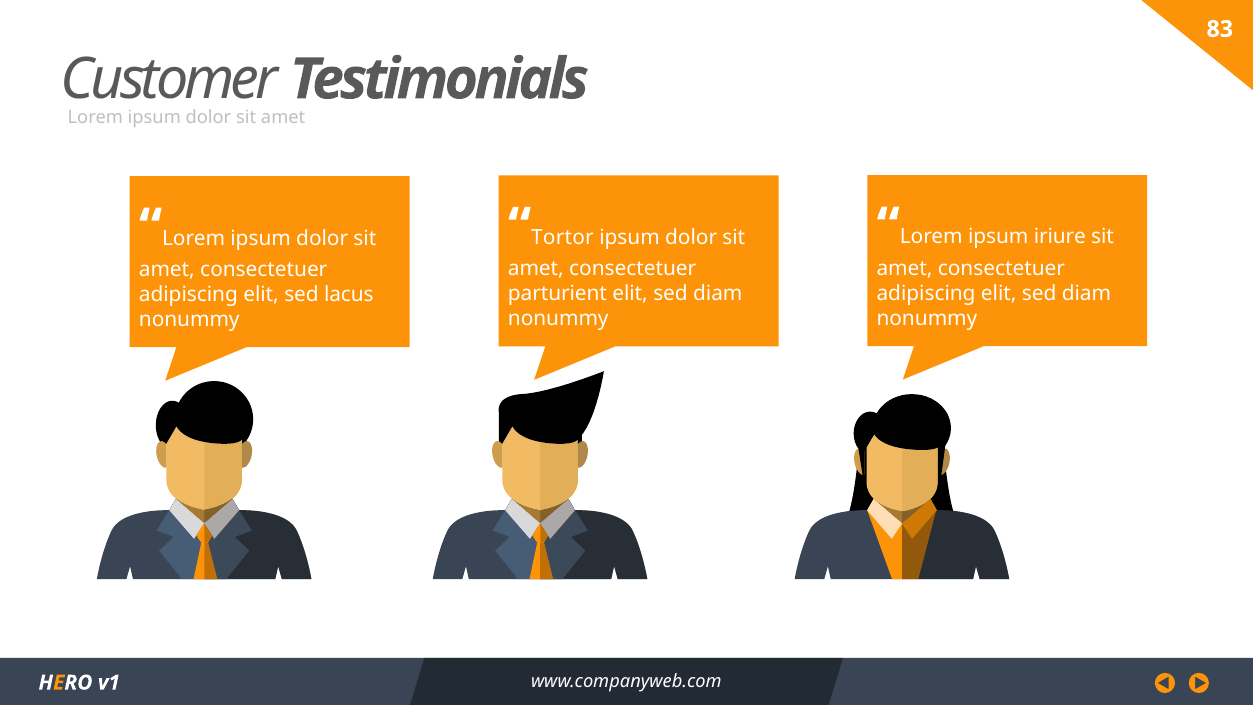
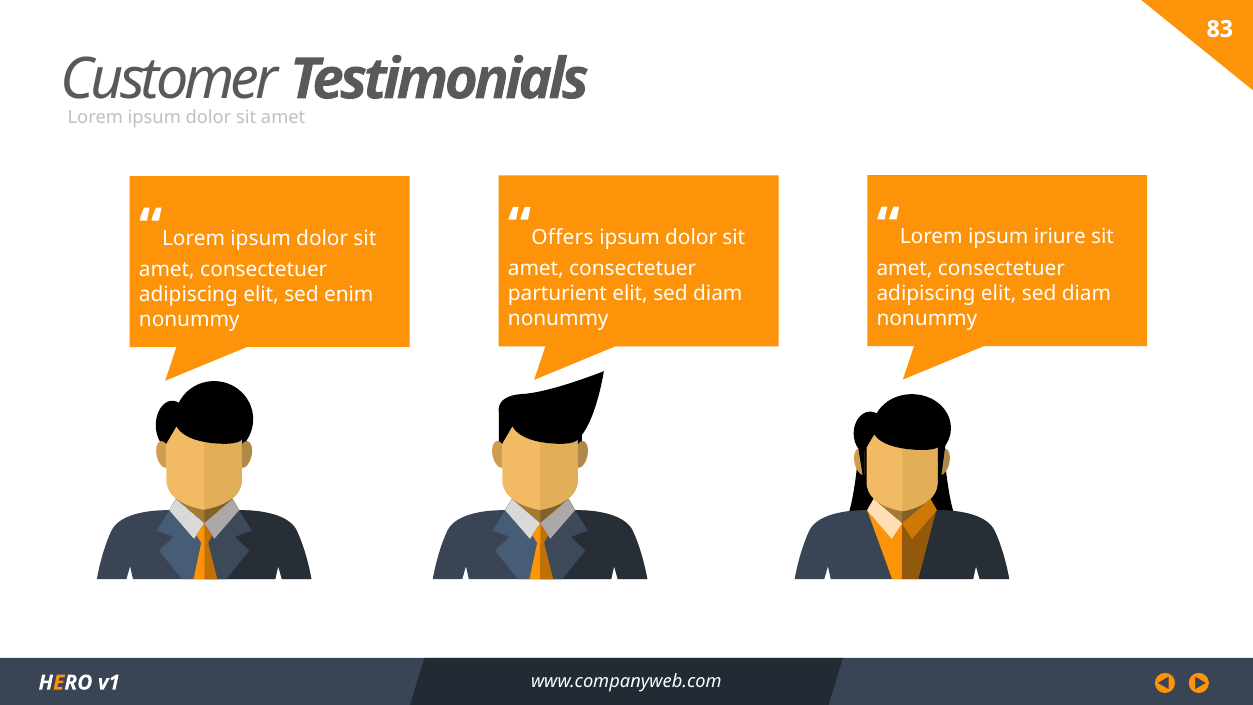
Tortor: Tortor -> Offers
lacus: lacus -> enim
